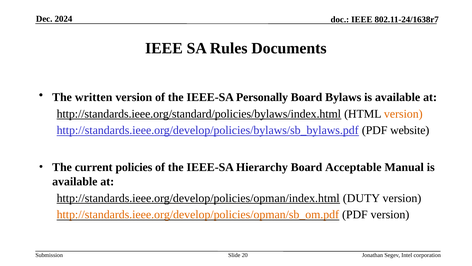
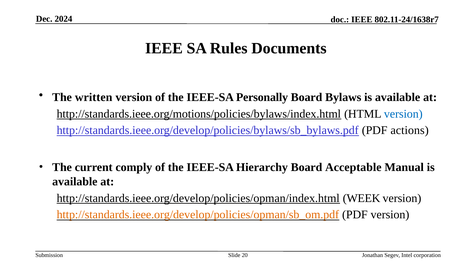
http://standards.ieee.org/standard/policies/bylaws/index.html: http://standards.ieee.org/standard/policies/bylaws/index.html -> http://standards.ieee.org/motions/policies/bylaws/index.html
version at (403, 114) colour: orange -> blue
website: website -> actions
policies: policies -> comply
DUTY: DUTY -> WEEK
